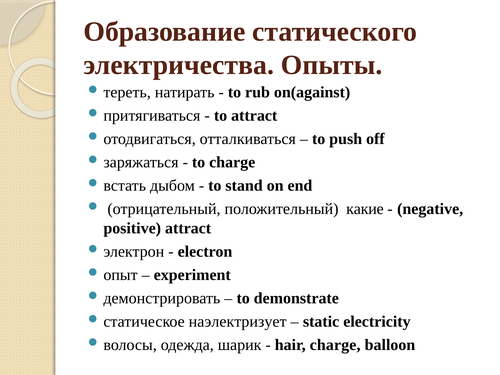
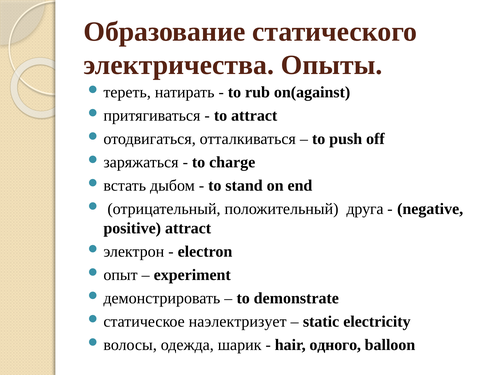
какие: какие -> друга
hair charge: charge -> одного
